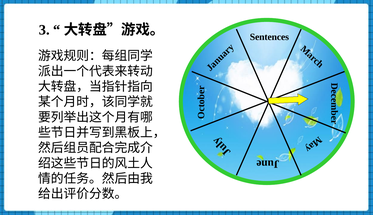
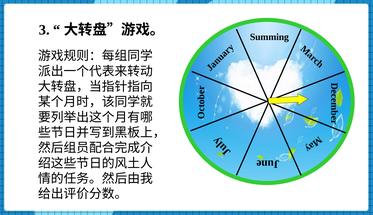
Sentences: Sentences -> Summing
